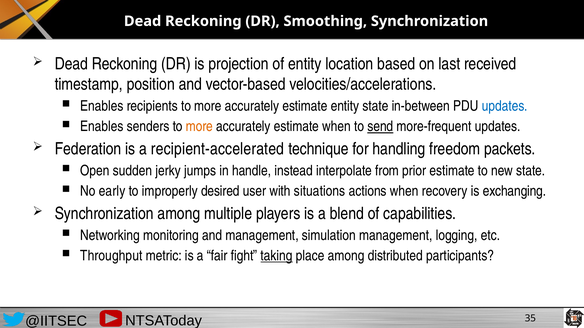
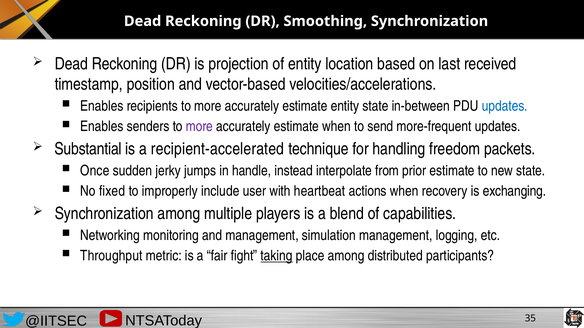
more at (199, 127) colour: orange -> purple
send underline: present -> none
Federation: Federation -> Substantial
Open: Open -> Once
early: early -> fixed
desired: desired -> include
situations: situations -> heartbeat
